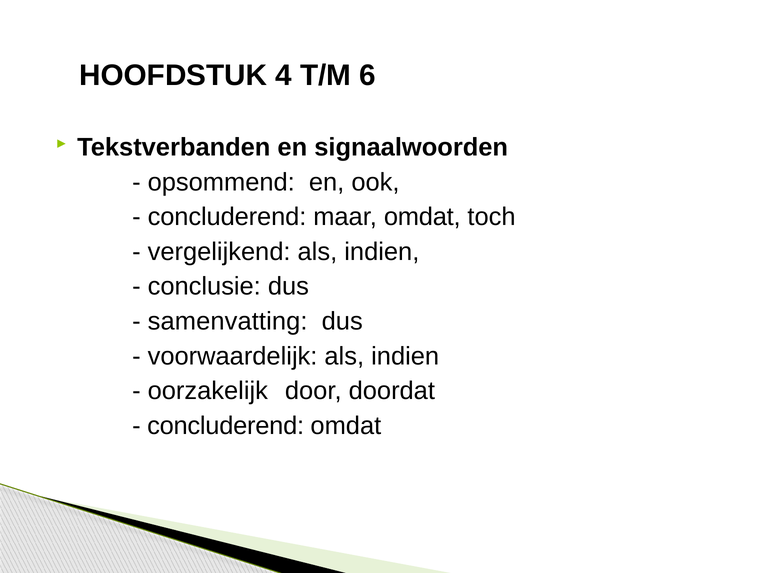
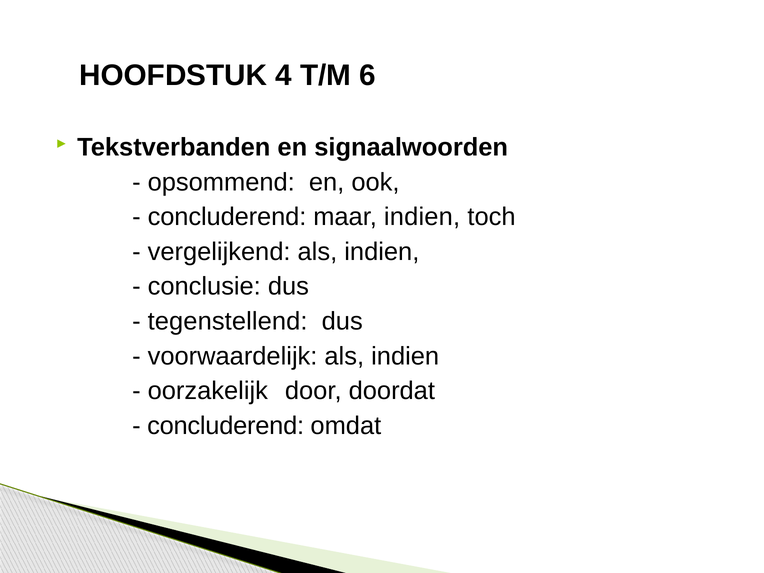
maar omdat: omdat -> indien
samenvatting: samenvatting -> tegenstellend
